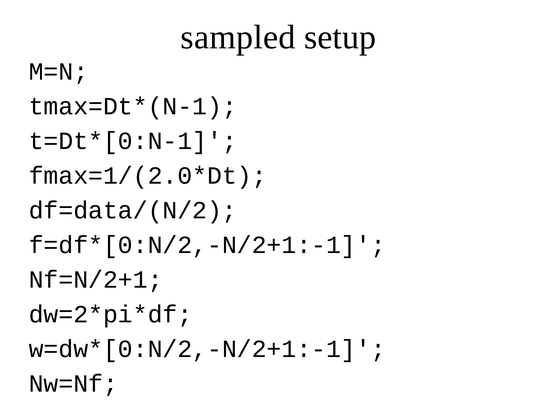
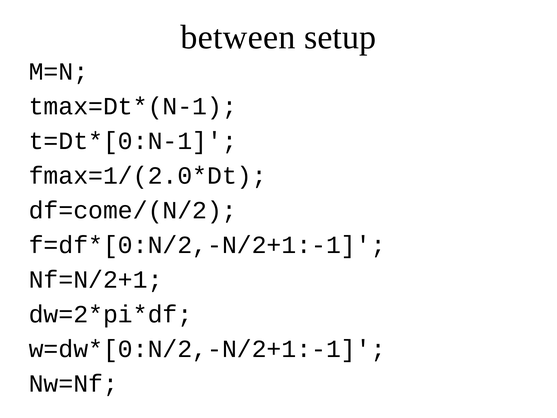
sampled: sampled -> between
df=data/(N/2: df=data/(N/2 -> df=come/(N/2
